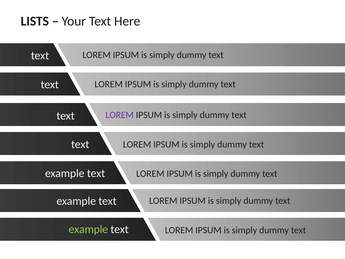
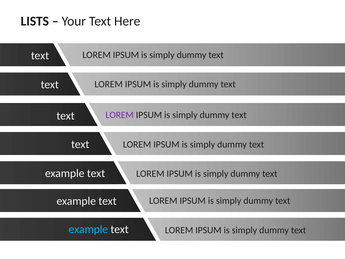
example at (88, 229) colour: light green -> light blue
